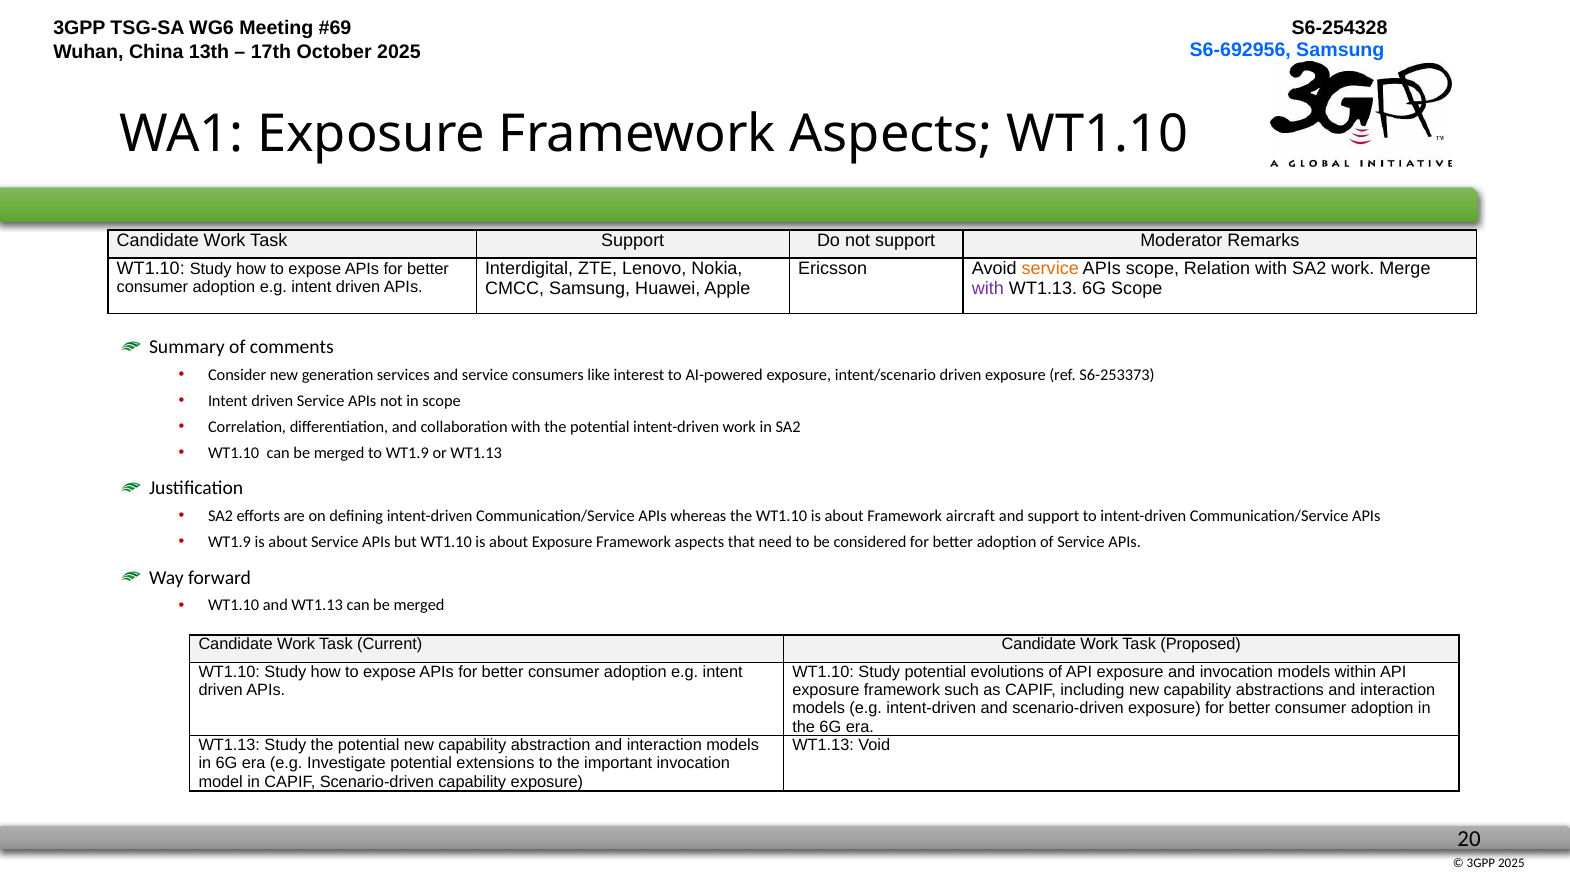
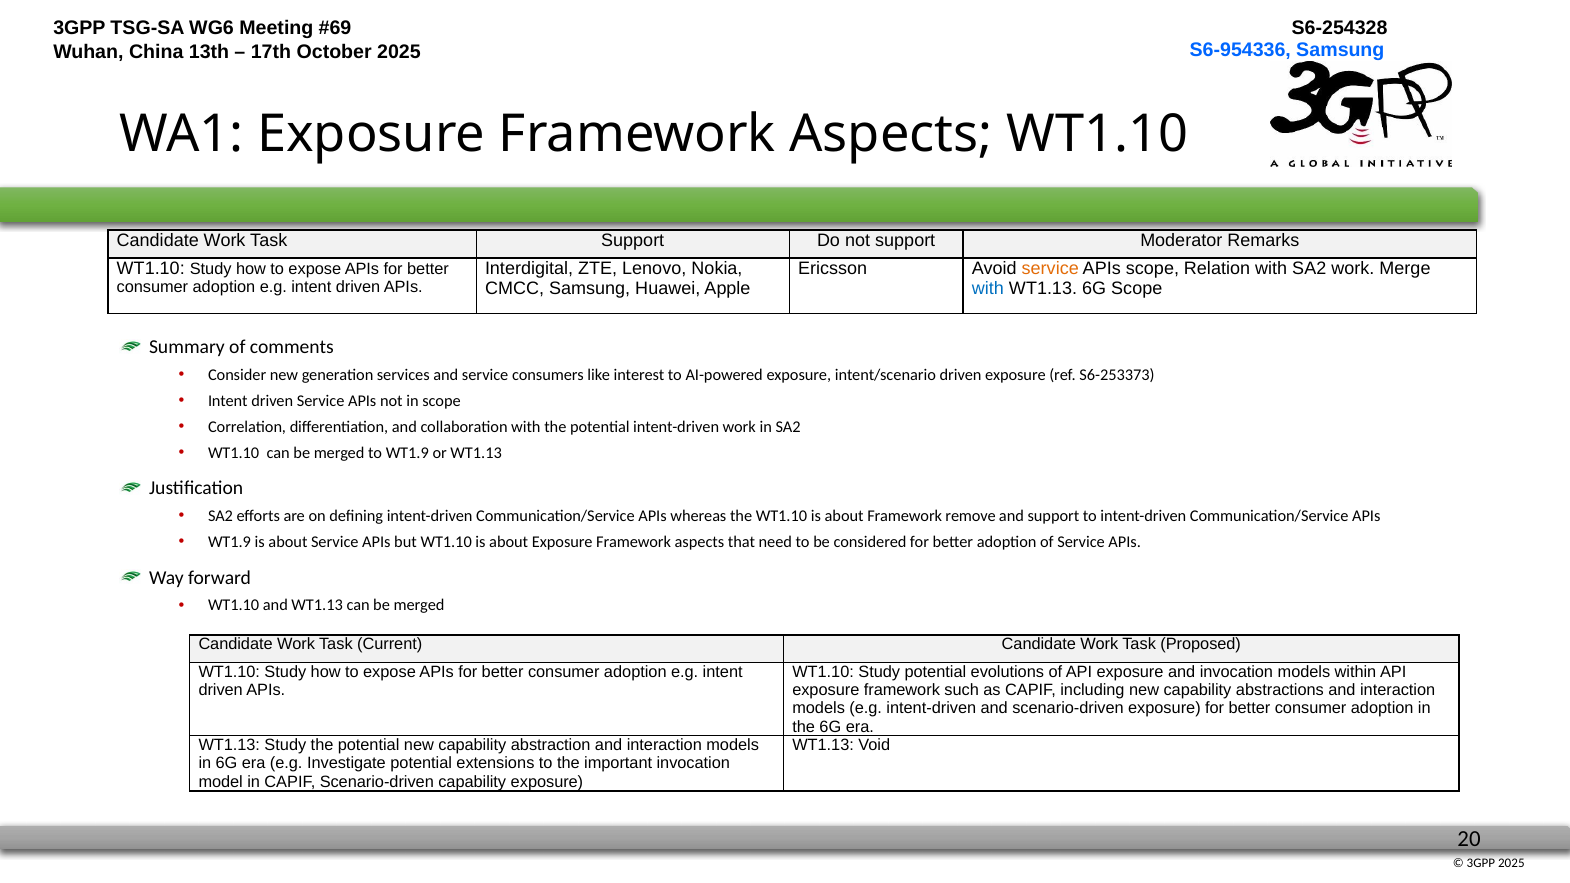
S6-692956: S6-692956 -> S6-954336
with at (988, 288) colour: purple -> blue
aircraft: aircraft -> remove
